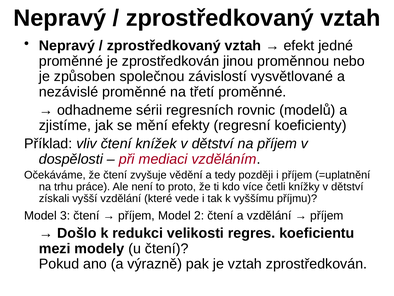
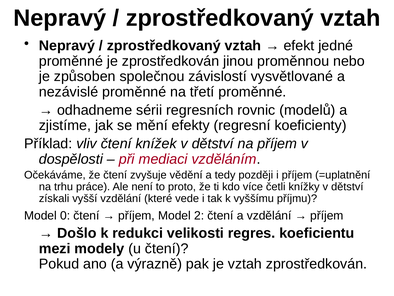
3: 3 -> 0
